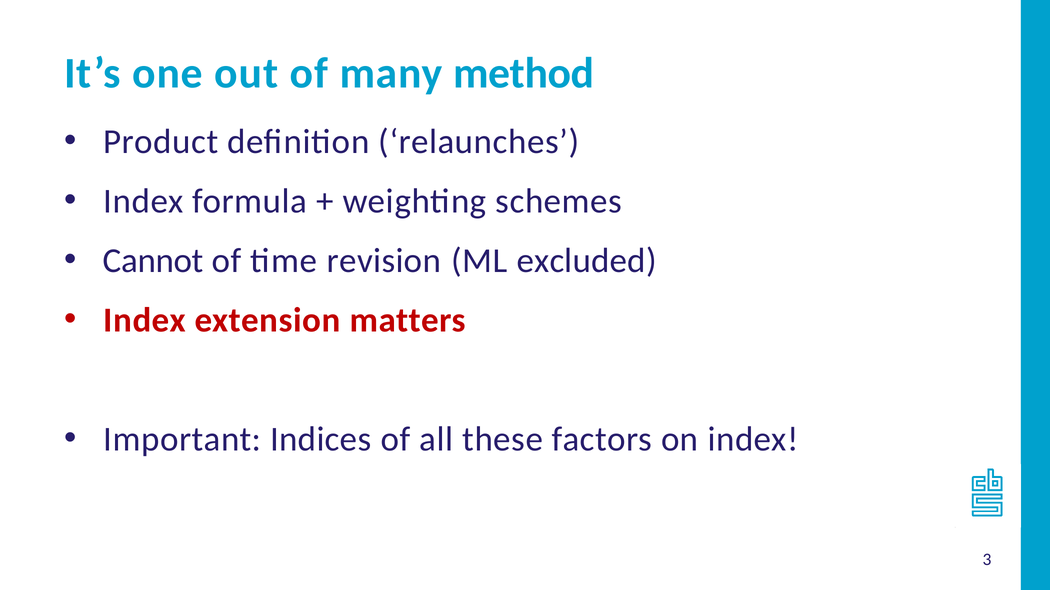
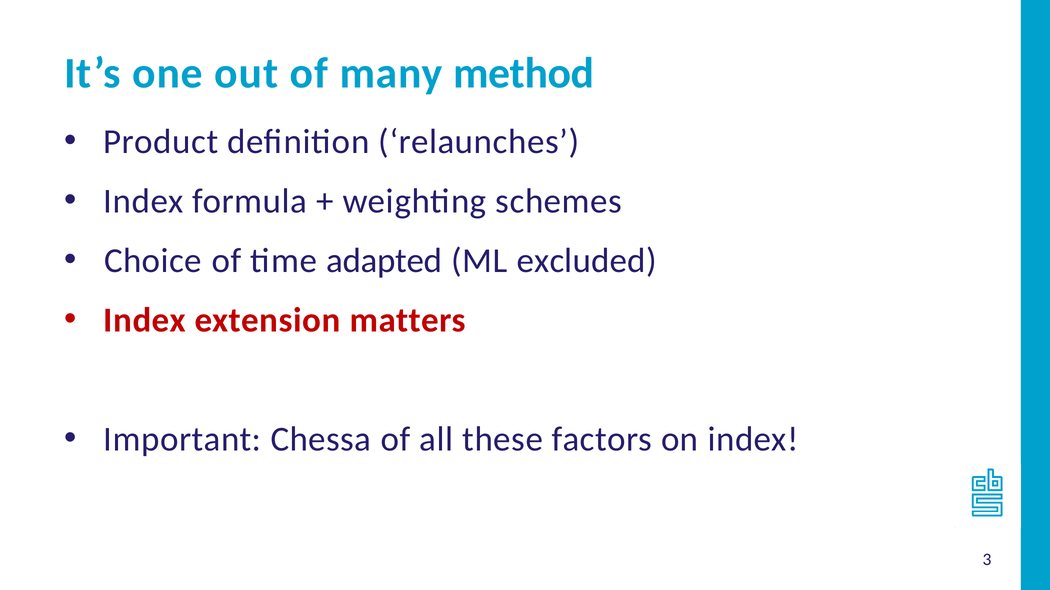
Cannot: Cannot -> Choice
revision: revision -> adapted
Indices: Indices -> Chessa
